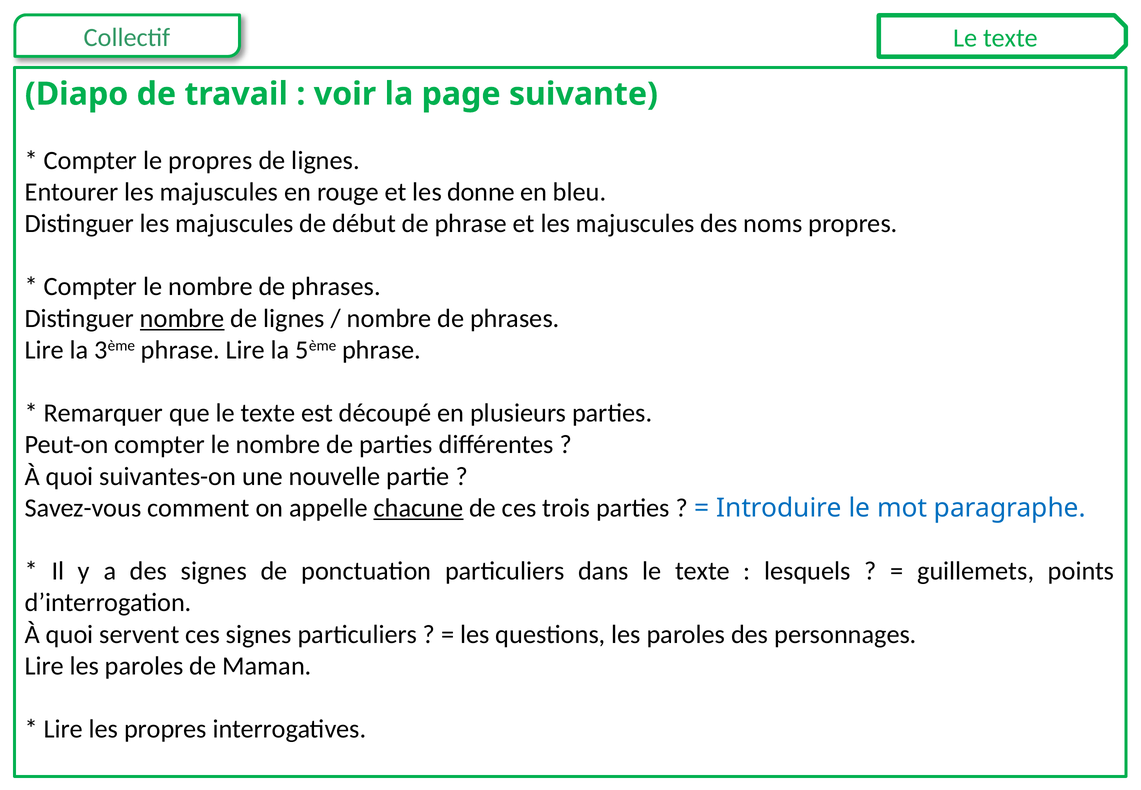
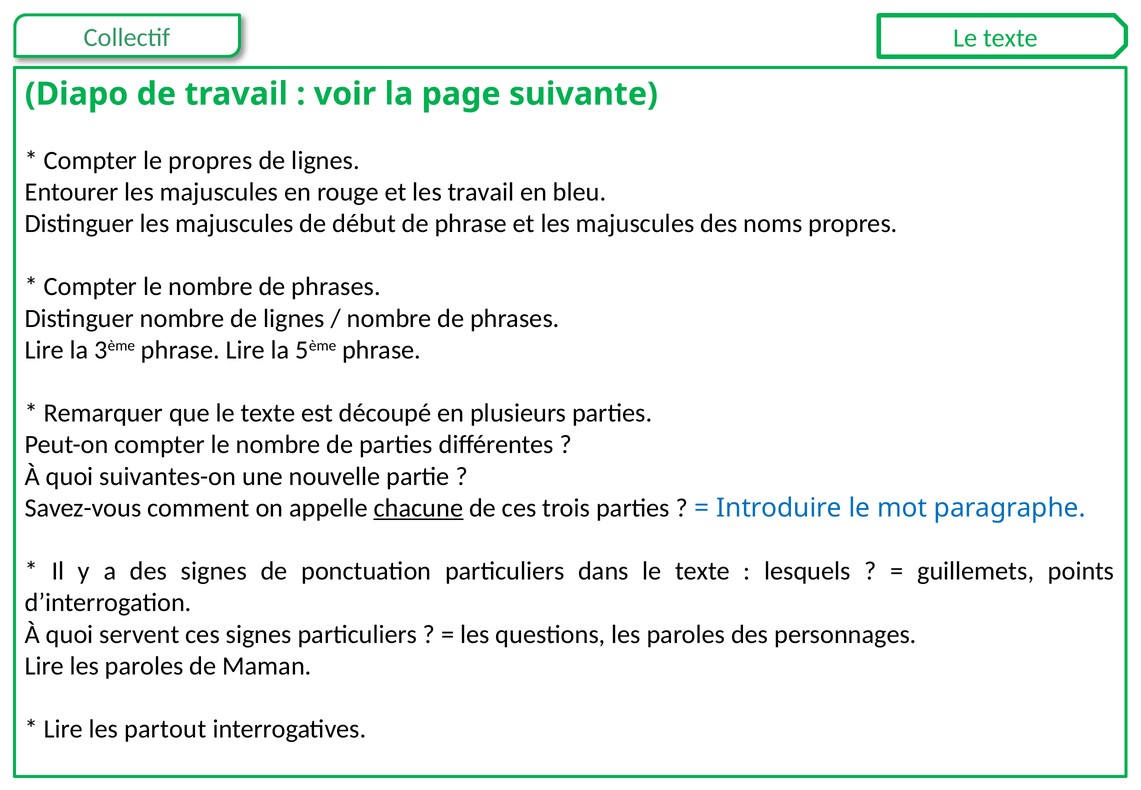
les donne: donne -> travail
nombre at (182, 318) underline: present -> none
les propres: propres -> partout
